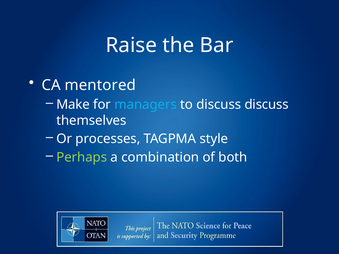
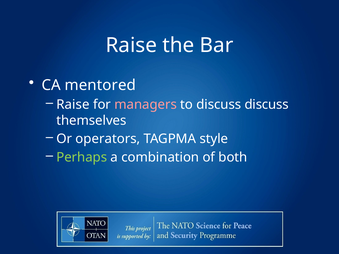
Make at (73, 105): Make -> Raise
managers colour: light blue -> pink
processes: processes -> operators
